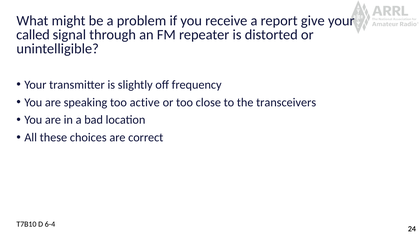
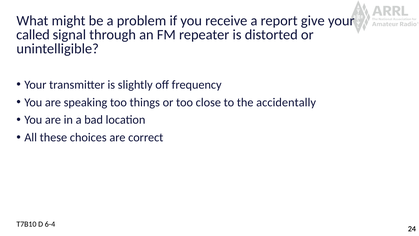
active: active -> things
transceivers: transceivers -> accidentally
